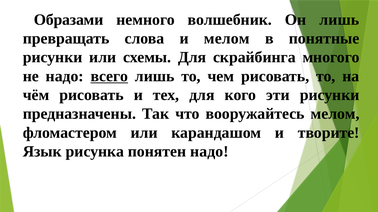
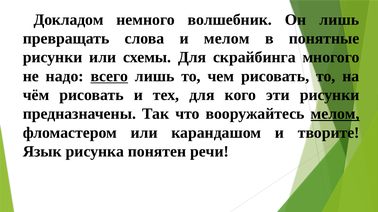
Образами: Образами -> Докладом
мелом at (335, 114) underline: none -> present
понятен надо: надо -> речи
